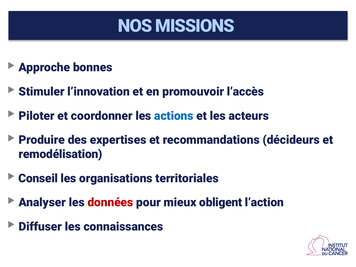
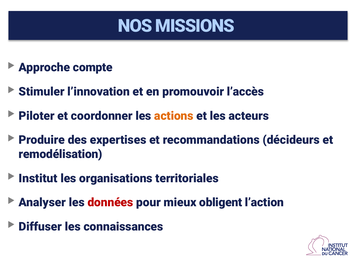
bonnes: bonnes -> compte
actions colour: blue -> orange
Conseil: Conseil -> Institut
